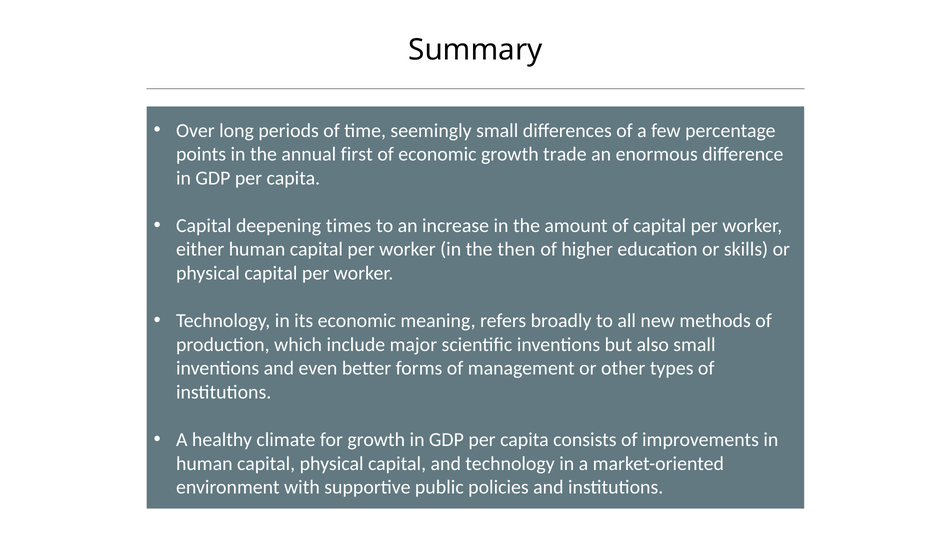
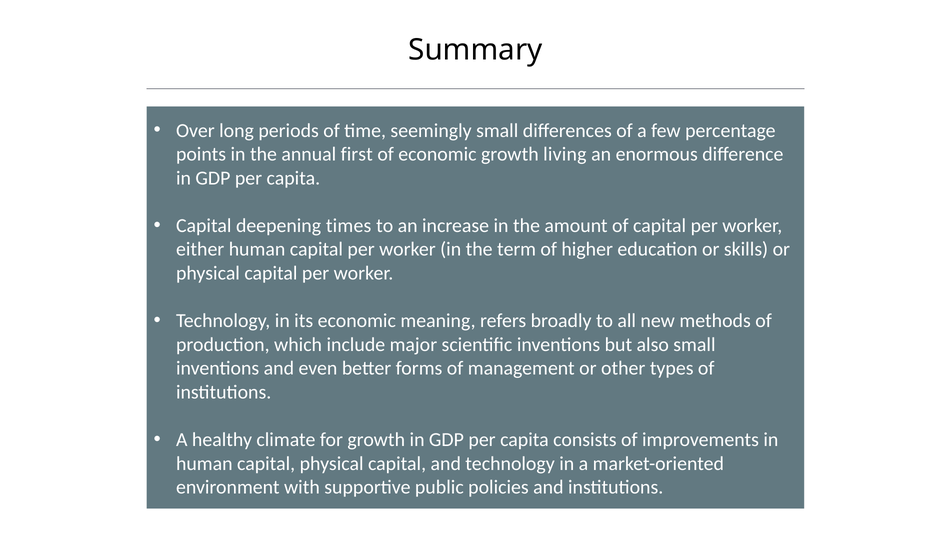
trade: trade -> living
then: then -> term
